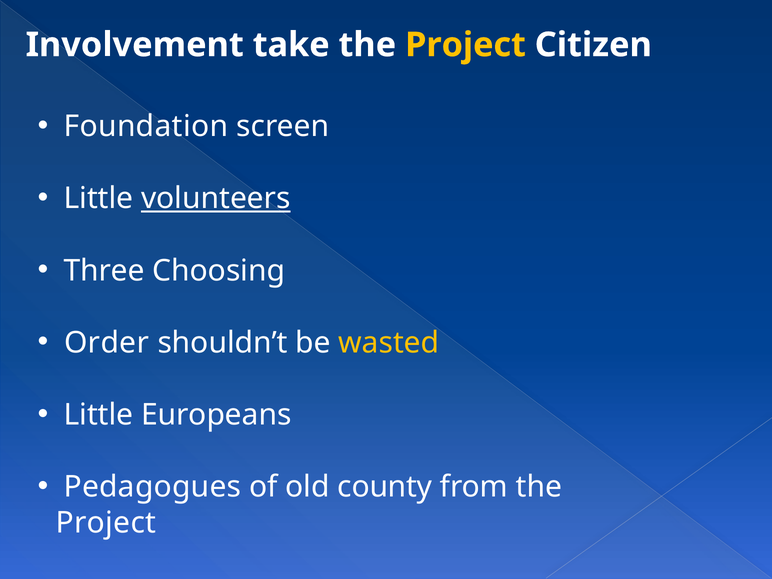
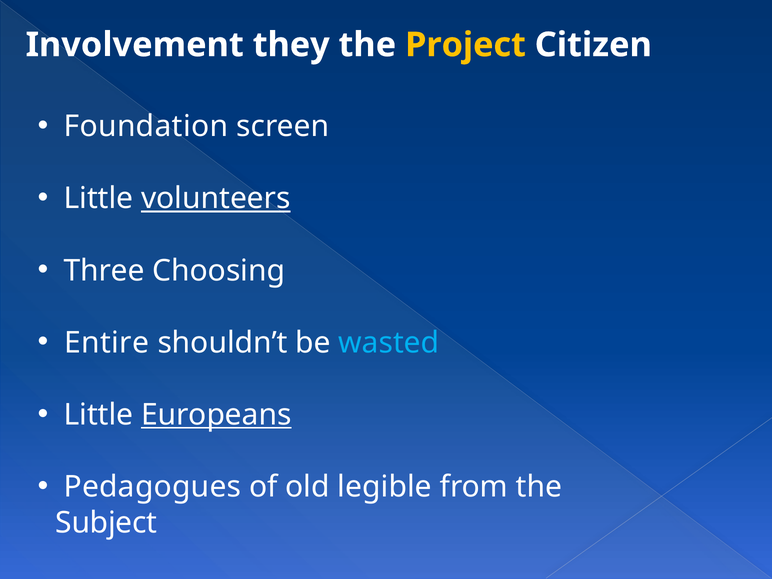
take: take -> they
Order: Order -> Entire
wasted colour: yellow -> light blue
Europeans underline: none -> present
county: county -> legible
Project at (106, 523): Project -> Subject
